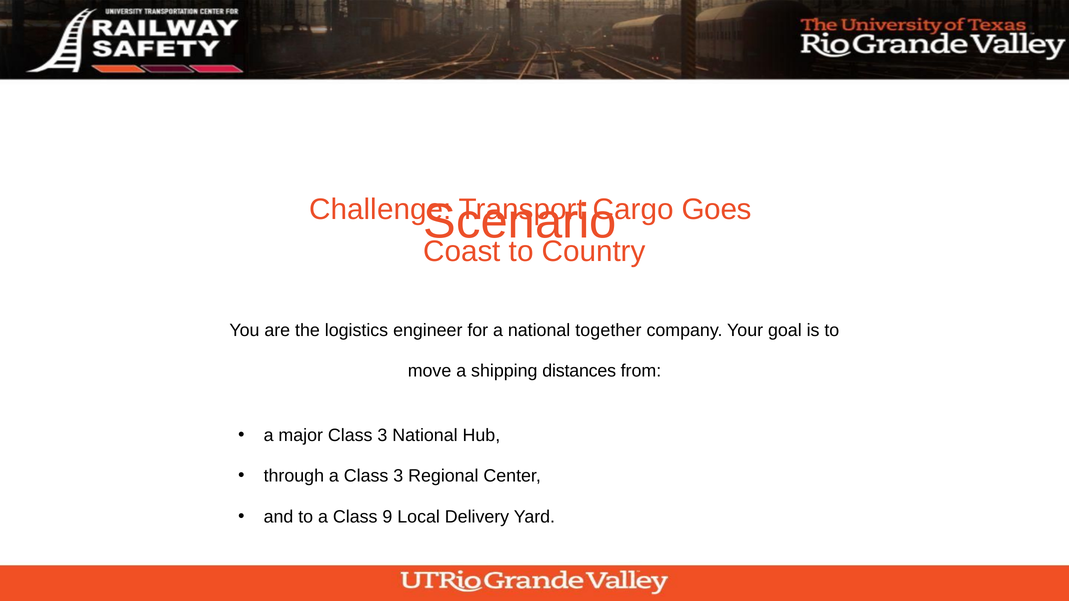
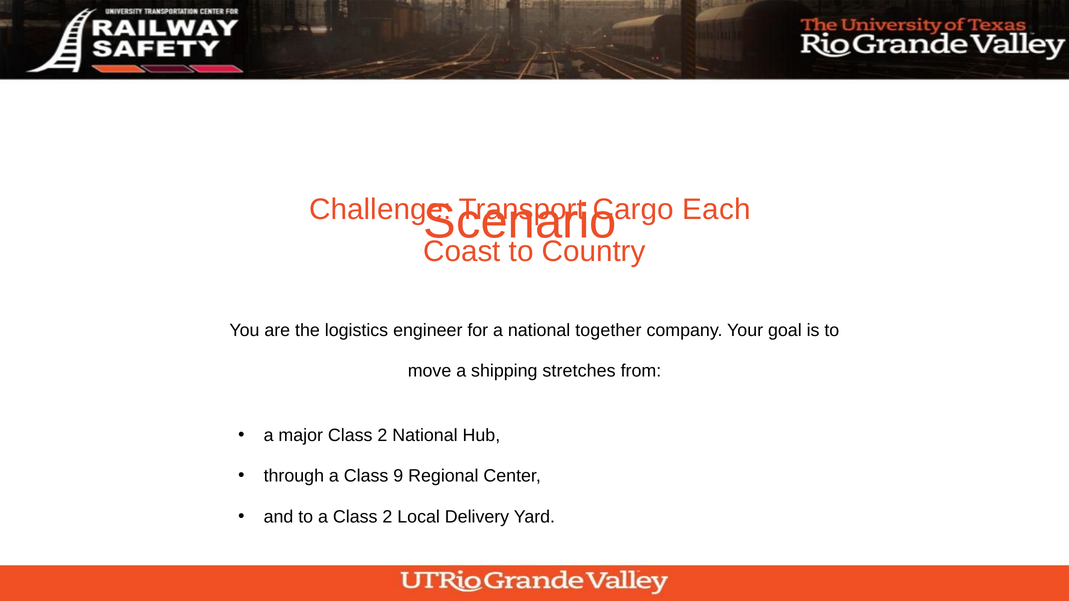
Goes: Goes -> Each
distances: distances -> stretches
major Class 3: 3 -> 2
a Class 3: 3 -> 9
a Class 9: 9 -> 2
